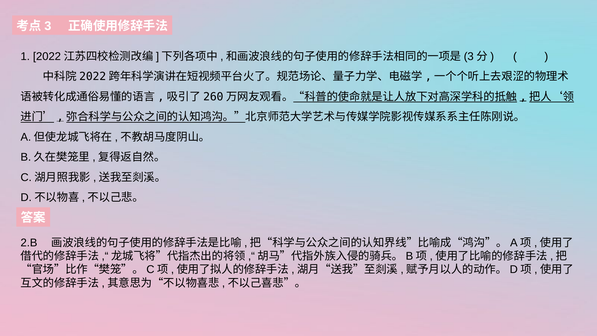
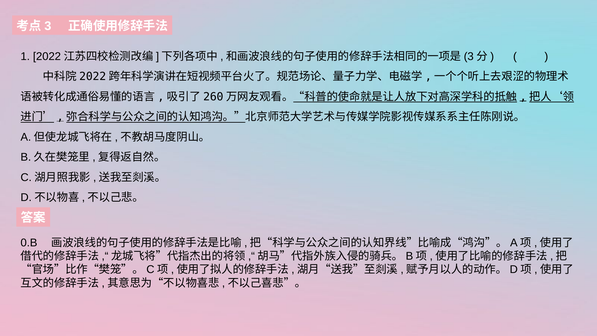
2.B: 2.B -> 0.B
